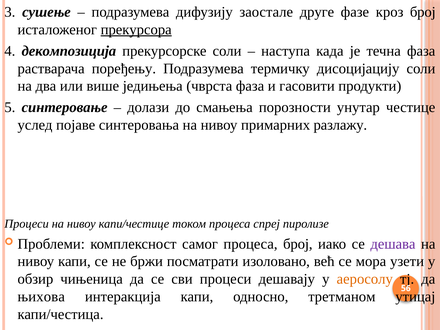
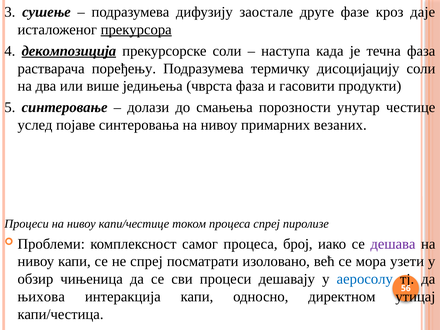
кроз број: број -> даје
декомпозиција underline: none -> present
разлажу: разлажу -> везаних
не бржи: бржи -> спреј
аеросолу colour: orange -> blue
третманом: третманом -> директном
